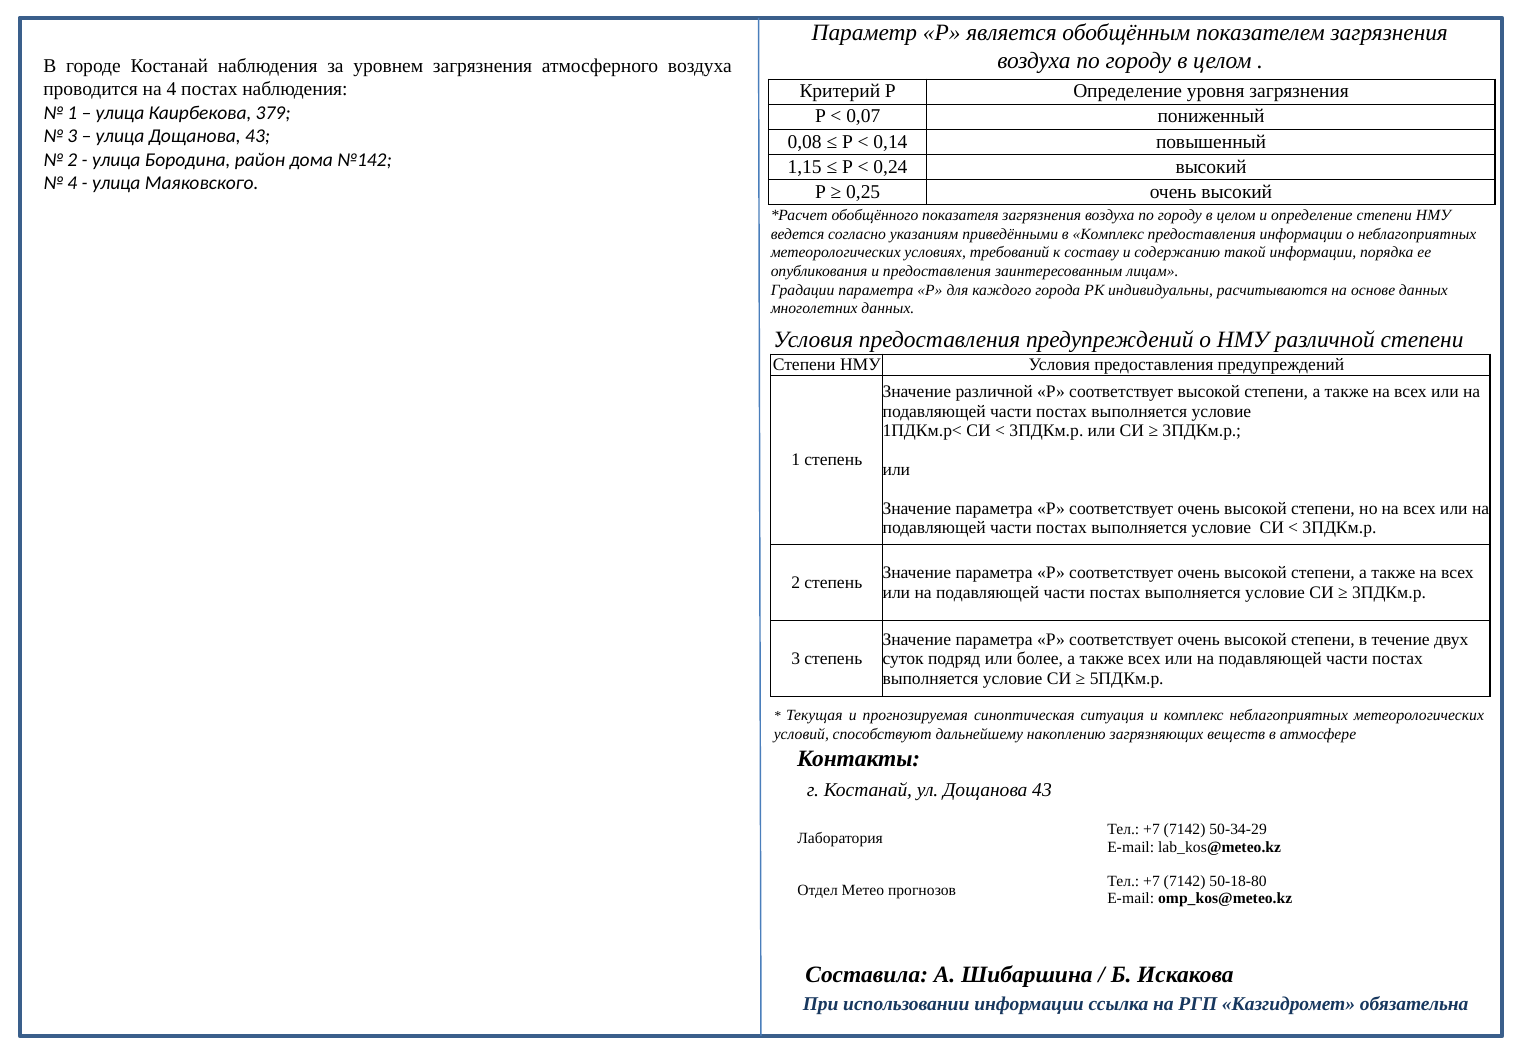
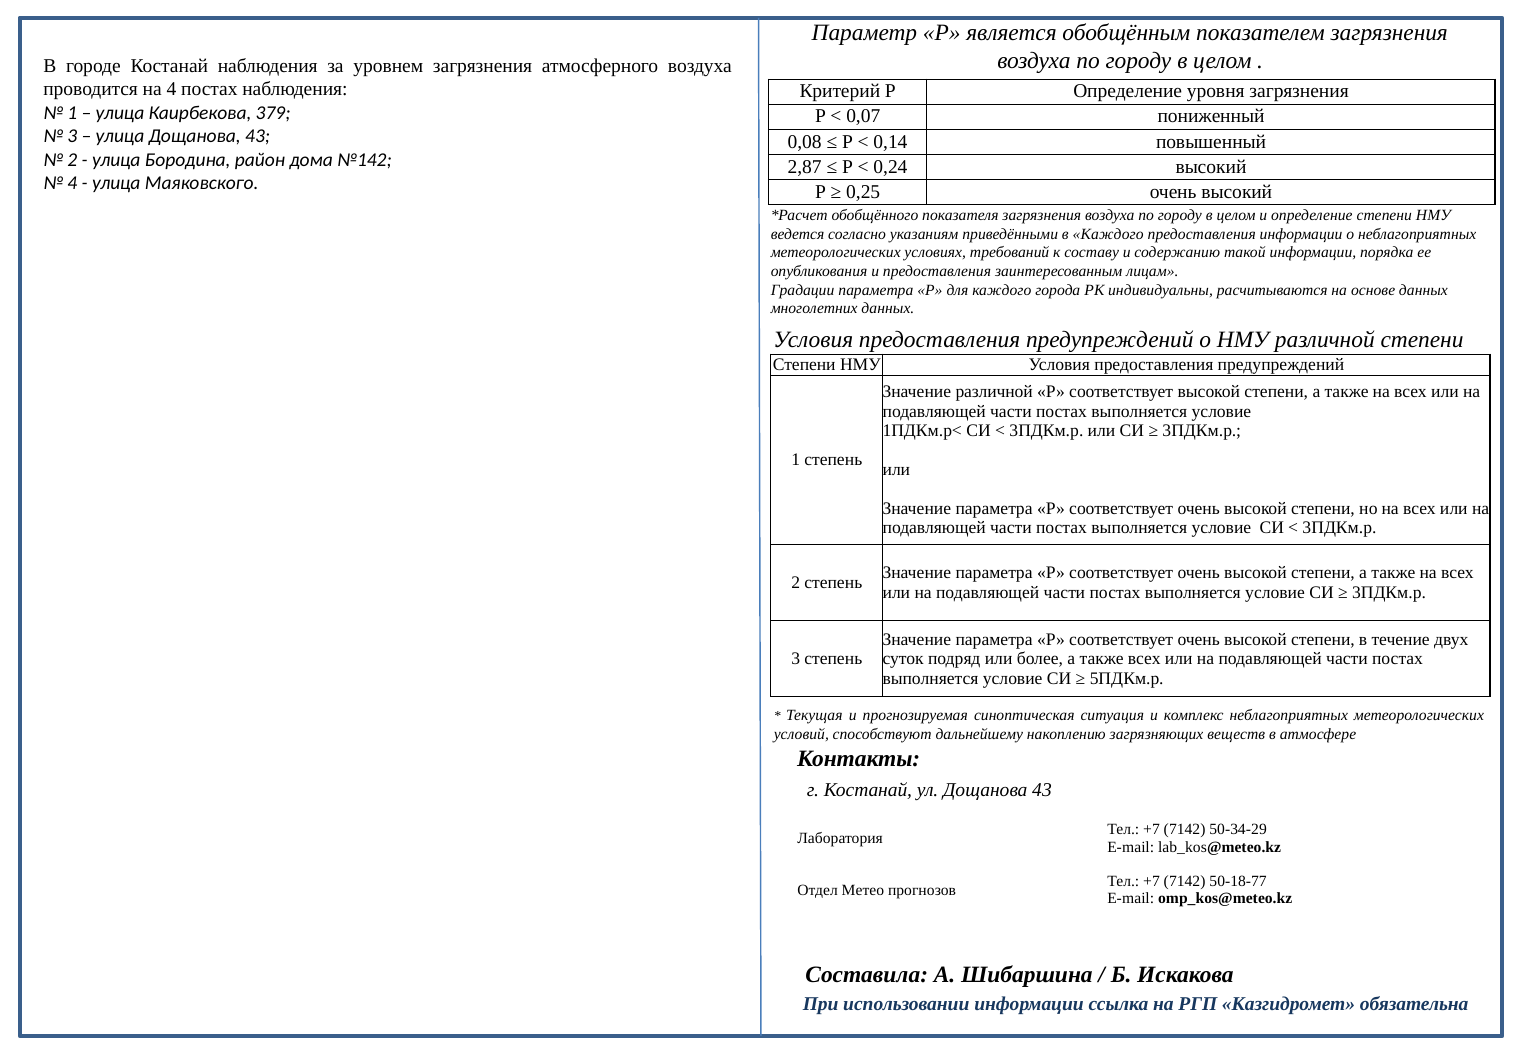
1,15: 1,15 -> 2,87
в Комплекс: Комплекс -> Каждого
50-18-80: 50-18-80 -> 50-18-77
